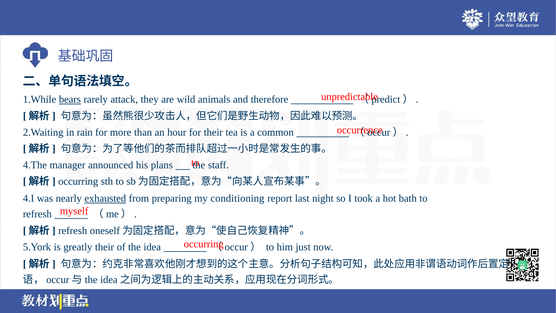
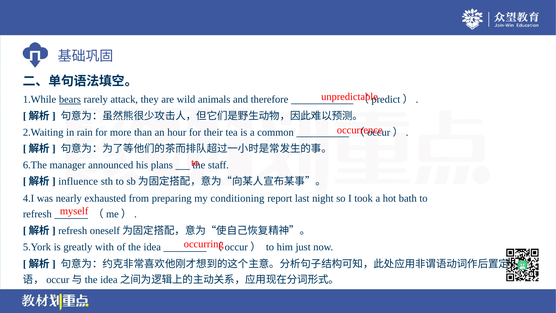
4.The: 4.The -> 6.The
occurring at (78, 181): occurring -> influence
exhausted underline: present -> none
greatly their: their -> with
